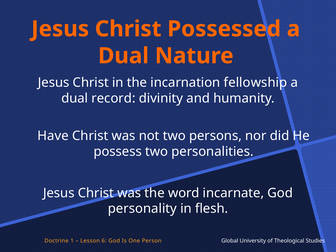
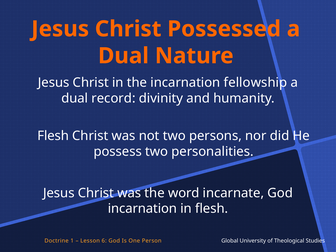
Have at (53, 136): Have -> Flesh
personality at (142, 209): personality -> incarnation
